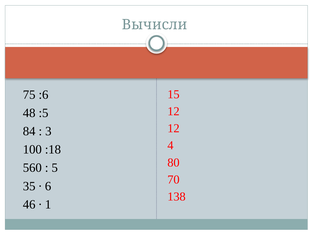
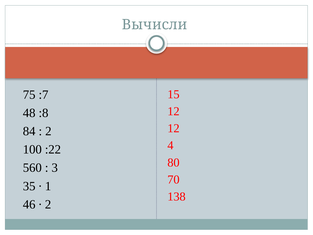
:6: :6 -> :7
:5: :5 -> :8
3 at (48, 131): 3 -> 2
:18: :18 -> :22
5: 5 -> 3
6: 6 -> 1
1 at (48, 204): 1 -> 2
